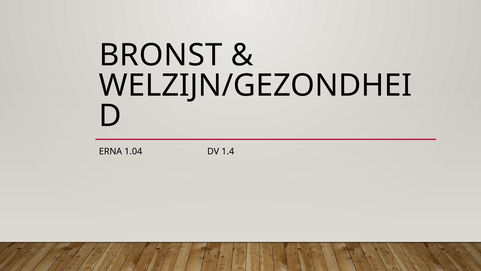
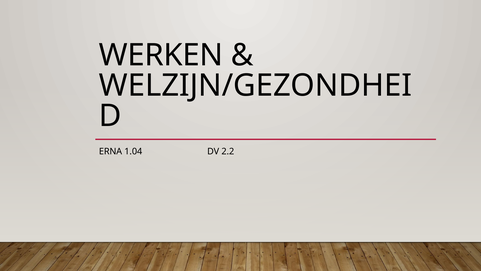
BRONST: BRONST -> WERKEN
1.4: 1.4 -> 2.2
